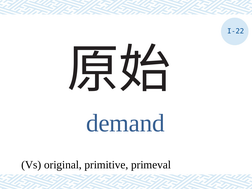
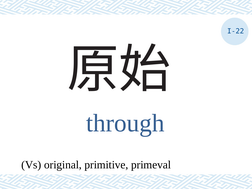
demand: demand -> through
